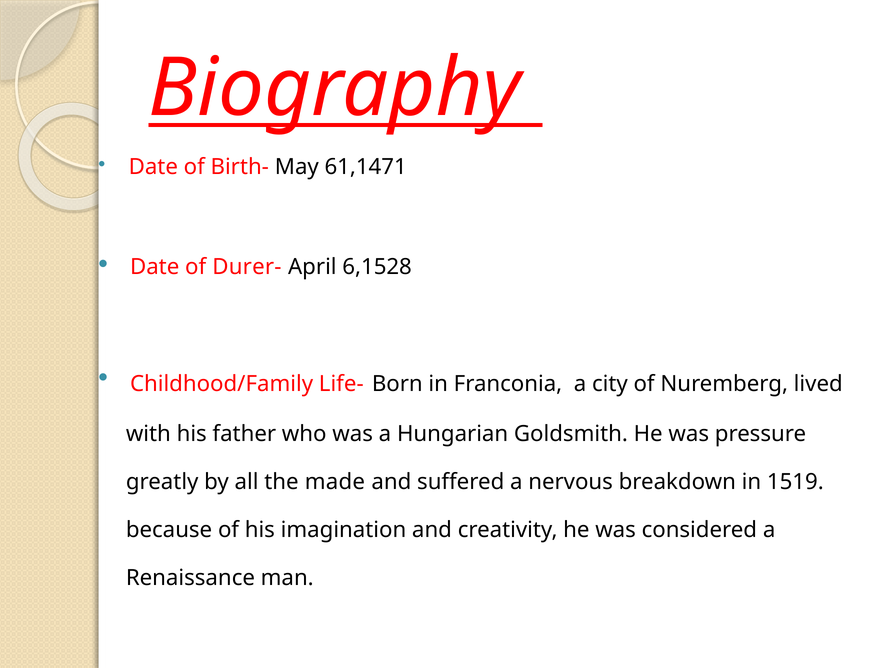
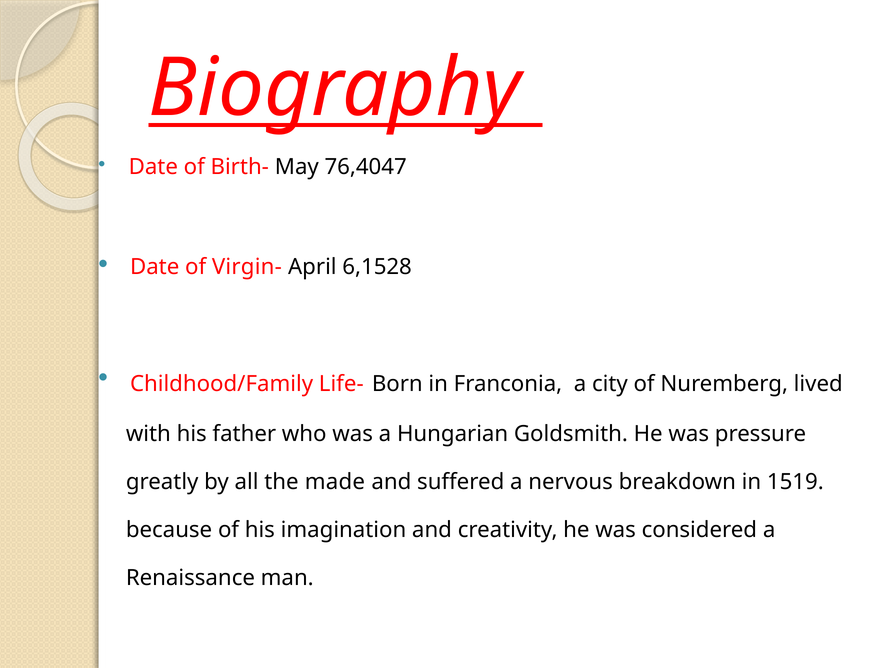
61,1471: 61,1471 -> 76,4047
Durer-: Durer- -> Virgin-
